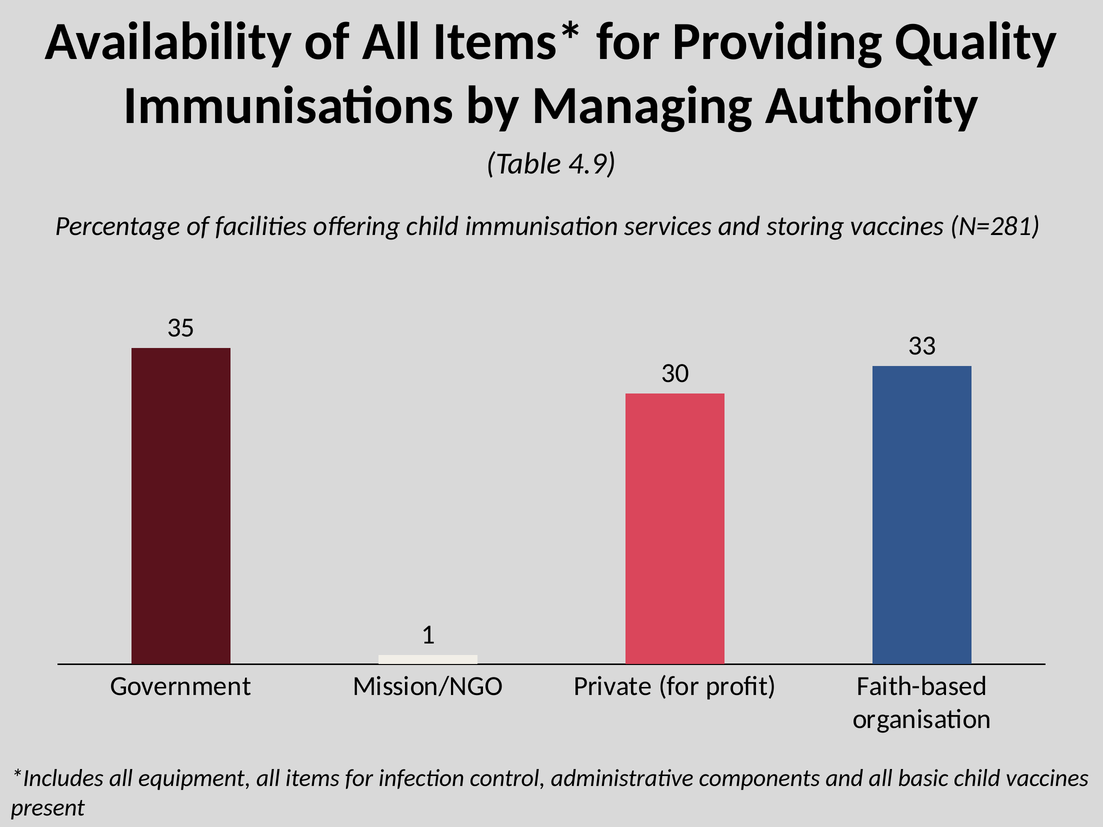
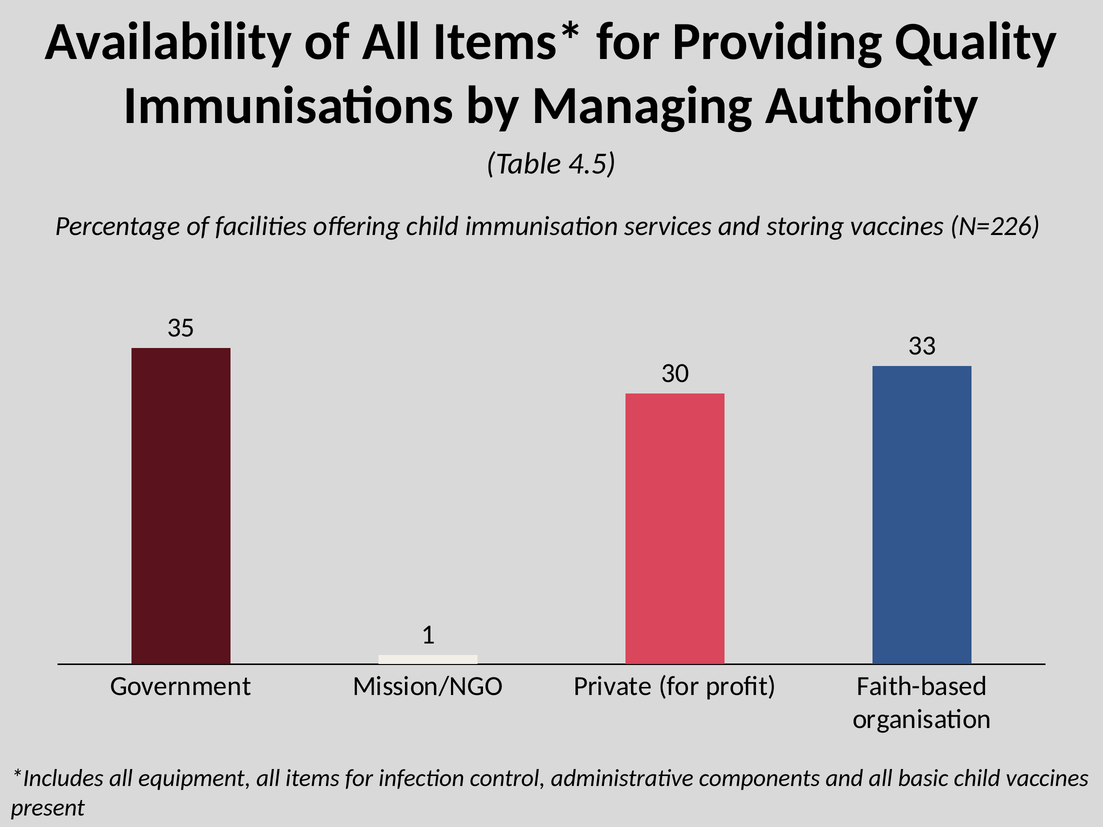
4.9: 4.9 -> 4.5
N=281: N=281 -> N=226
